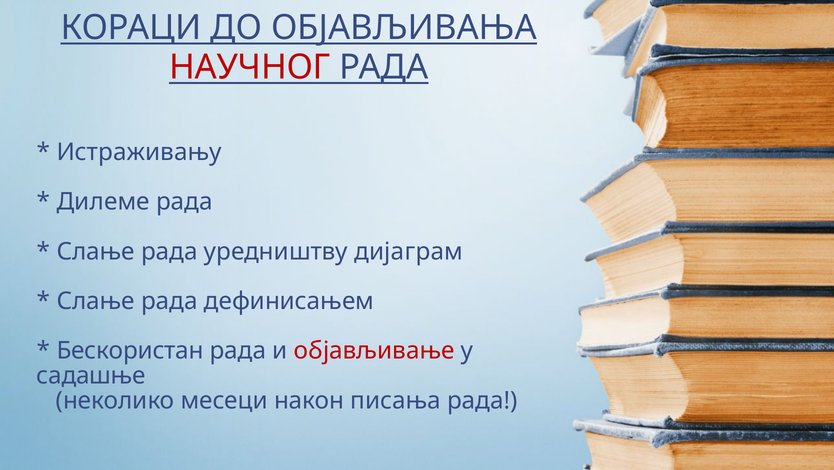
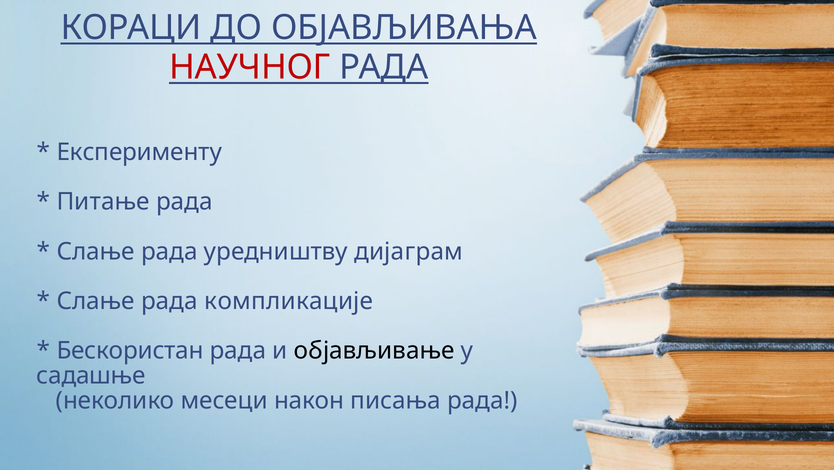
Истраживању: Истраживању -> Експерименту
Дилеме: Дилеме -> Питање
дефинисањем: дефинисањем -> компликације
објављивање colour: red -> black
